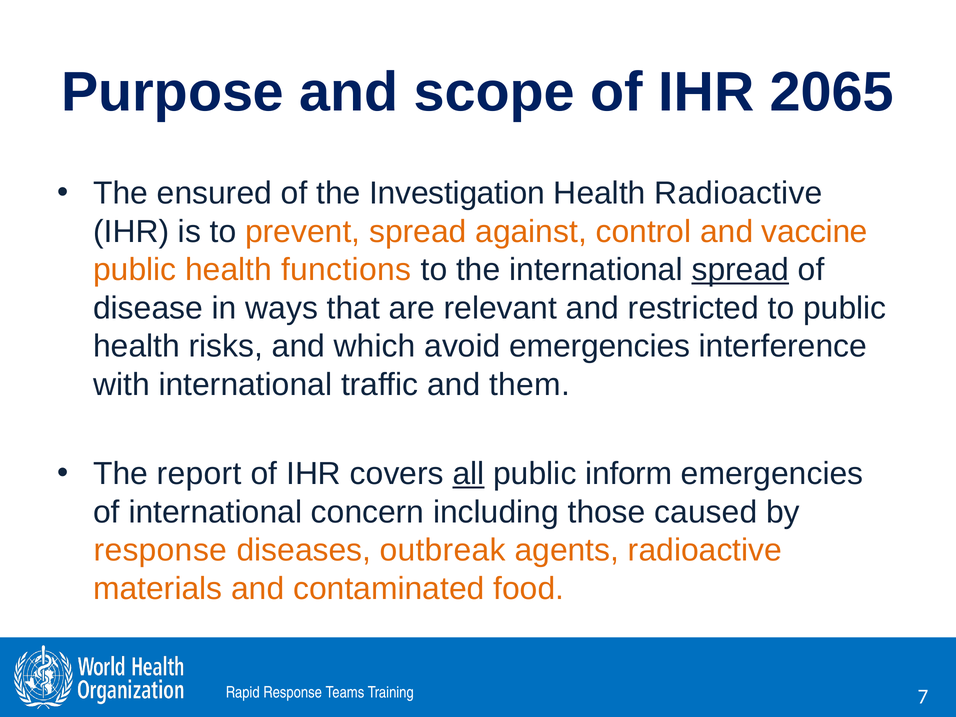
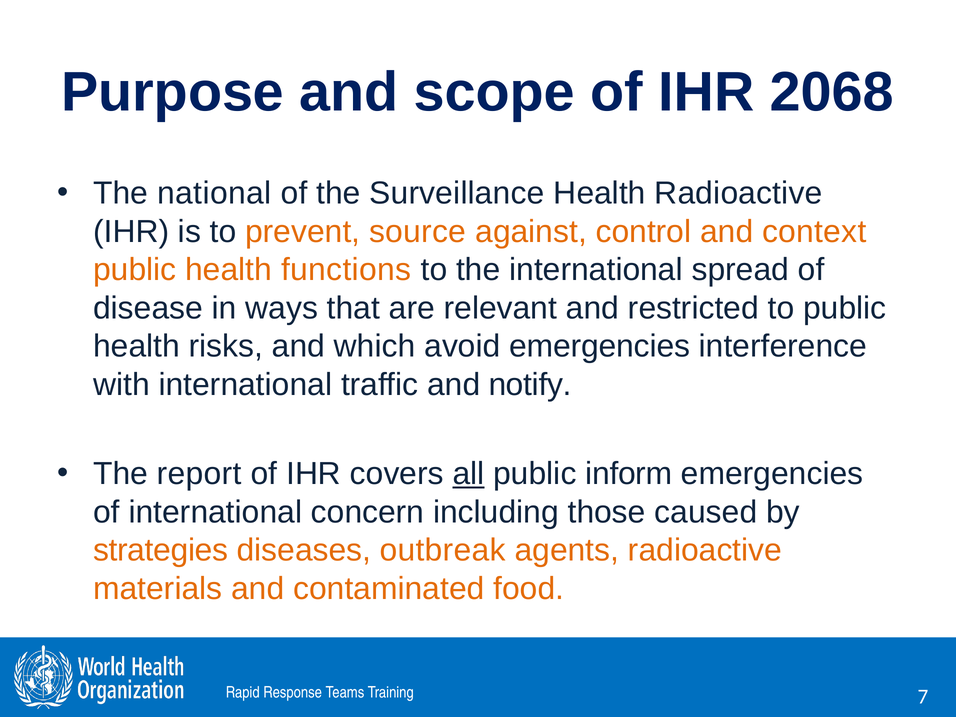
2065: 2065 -> 2068
ensured: ensured -> national
Investigation: Investigation -> Surveillance
prevent spread: spread -> source
vaccine: vaccine -> context
spread at (740, 270) underline: present -> none
them: them -> notify
response at (160, 550): response -> strategies
